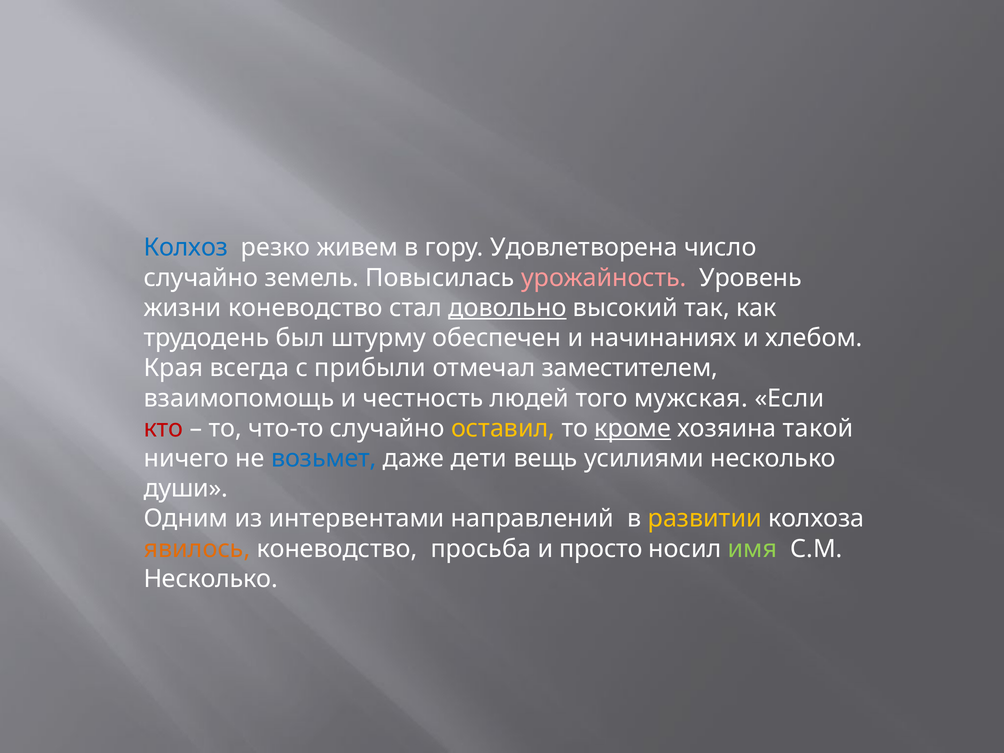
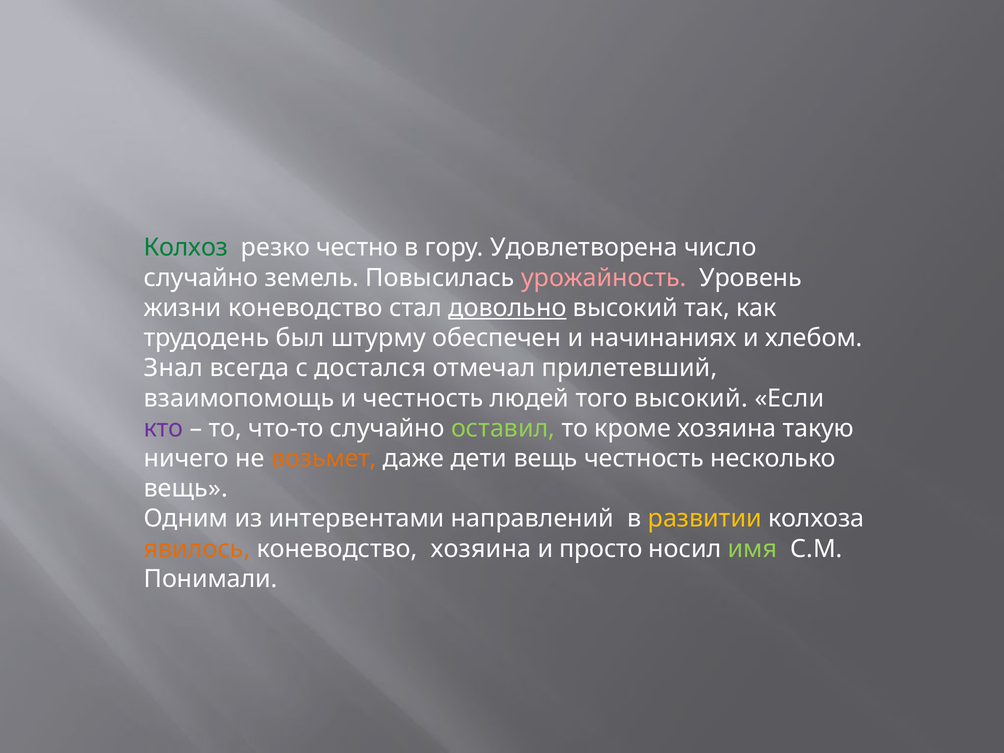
Колхоз colour: blue -> green
живем: живем -> честно
Края: Края -> Знал
прибыли: прибыли -> достался
заместителем: заместителем -> прилетевший
того мужская: мужская -> высокий
кто colour: red -> purple
оставил colour: yellow -> light green
кроме underline: present -> none
такой: такой -> такую
возьмет colour: blue -> orange
вещь усилиями: усилиями -> честность
души at (186, 489): души -> вещь
коневодство просьба: просьба -> хозяина
Несколько at (211, 579): Несколько -> Понимали
